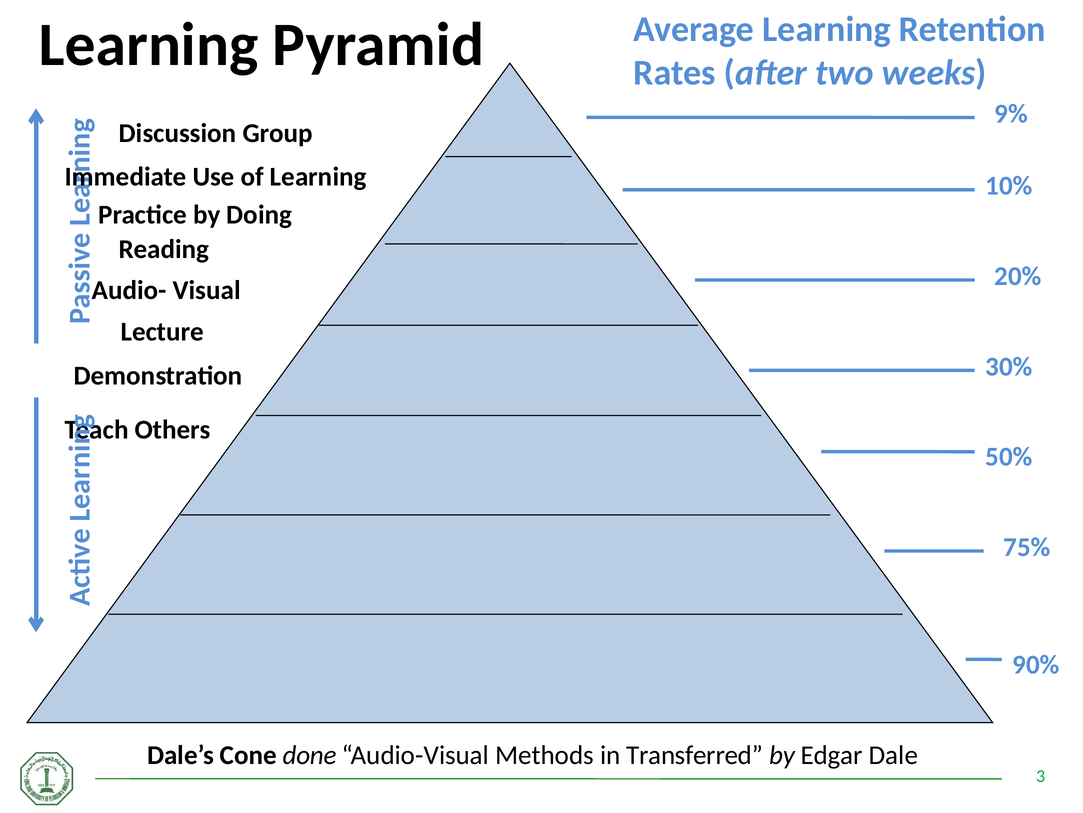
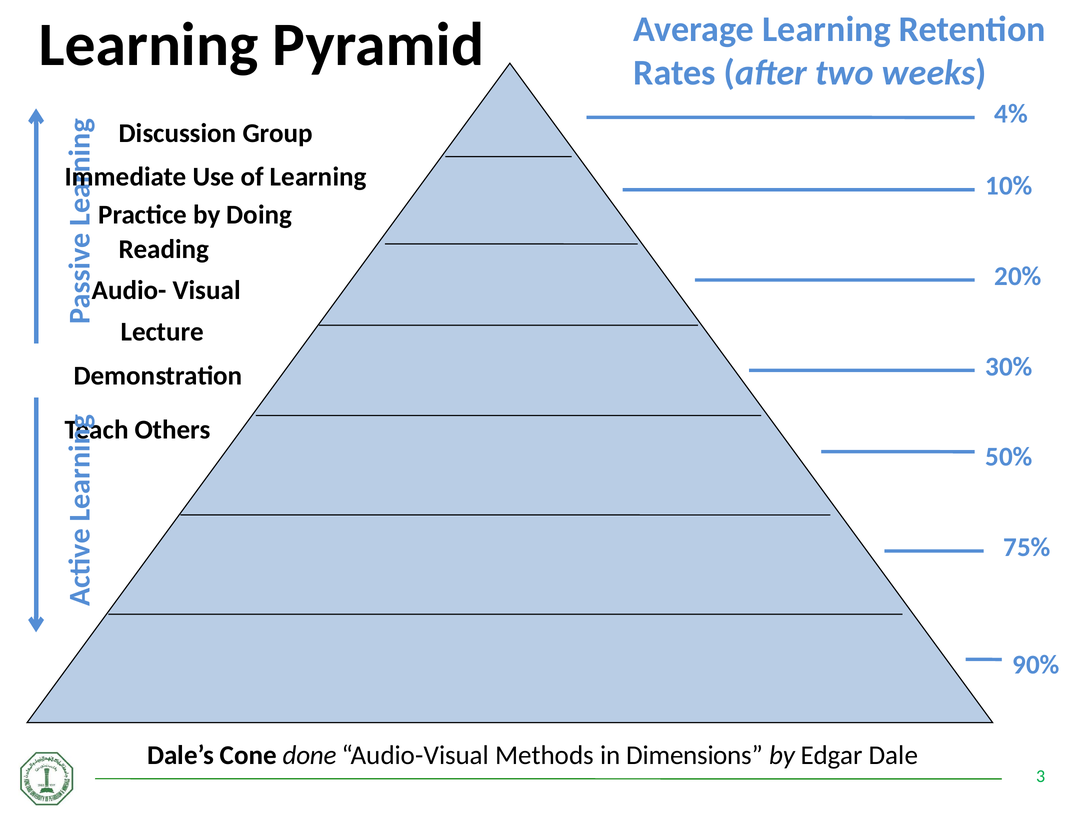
9%: 9% -> 4%
Transferred: Transferred -> Dimensions
